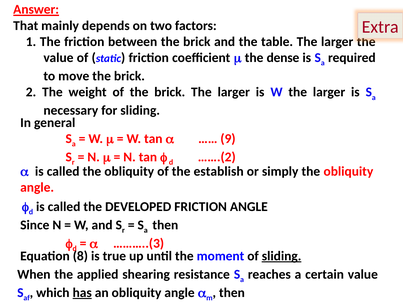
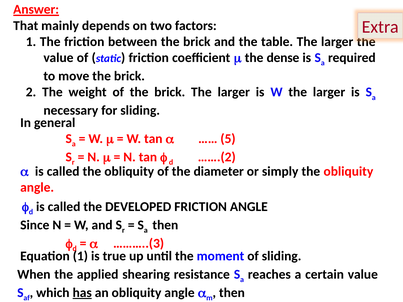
9: 9 -> 5
establish: establish -> diameter
Equation 8: 8 -> 1
sliding at (282, 256) underline: present -> none
